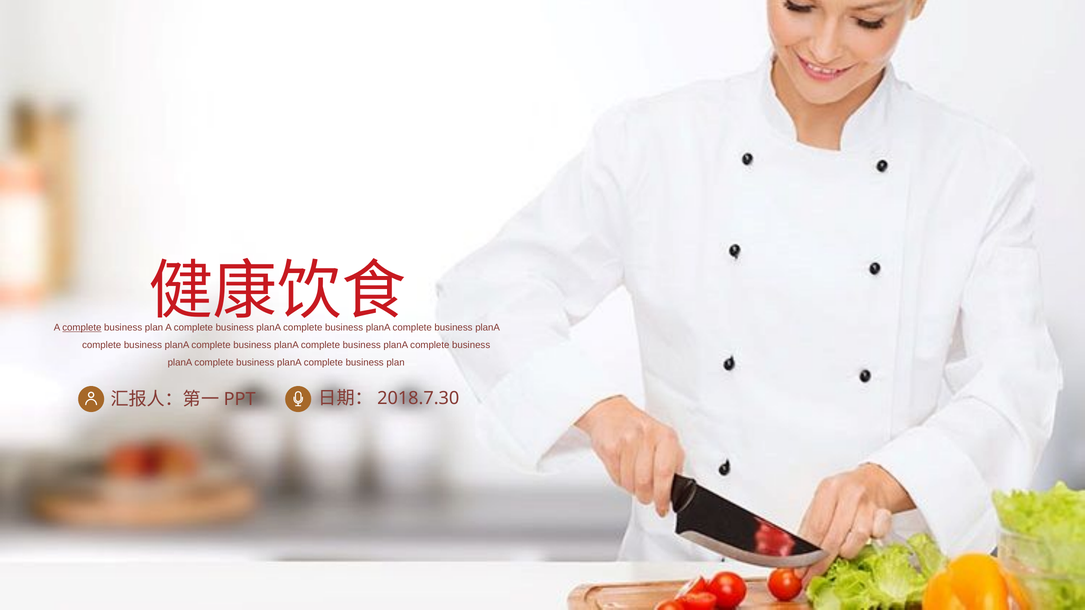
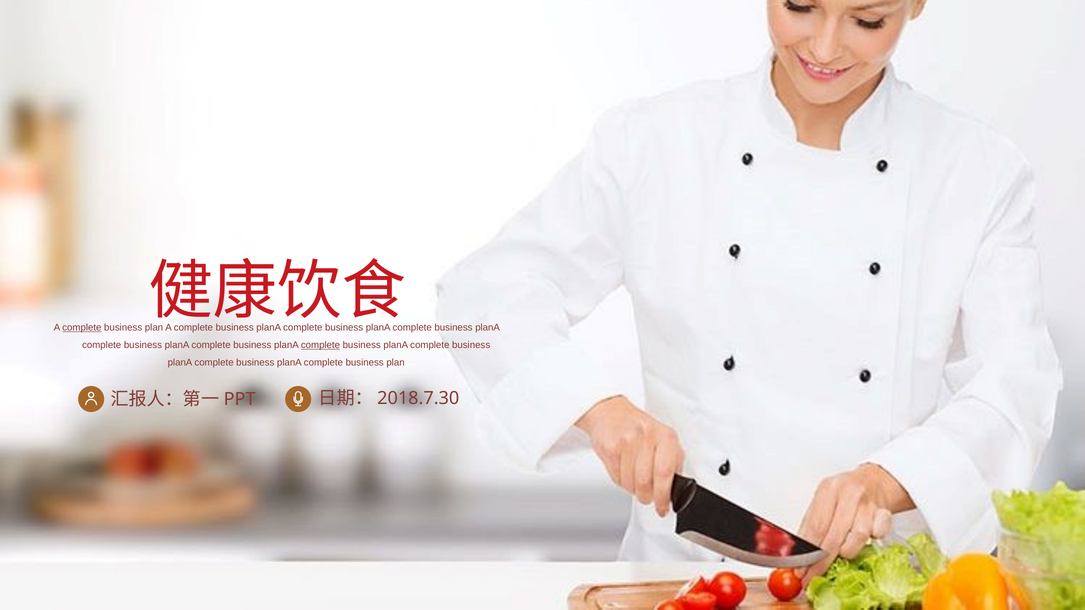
complete at (320, 345) underline: none -> present
